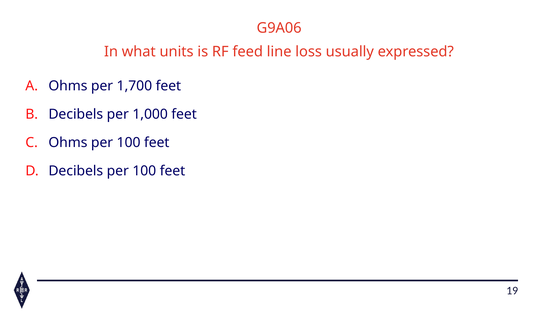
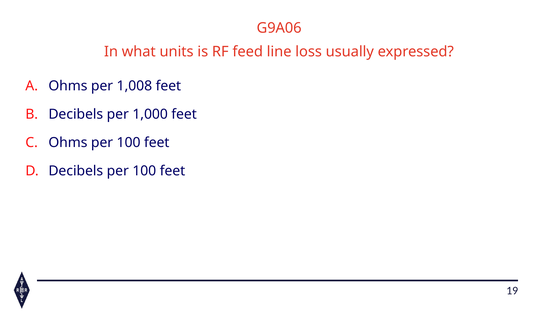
1,700: 1,700 -> 1,008
